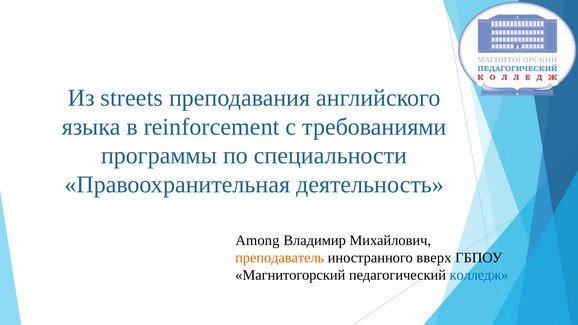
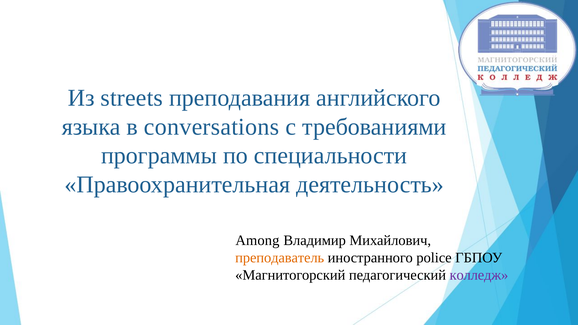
reinforcement: reinforcement -> conversations
вверх: вверх -> police
колледж colour: blue -> purple
